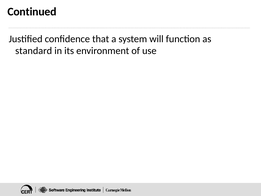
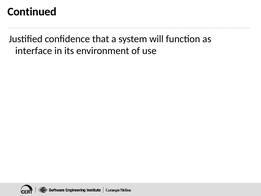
standard: standard -> interface
